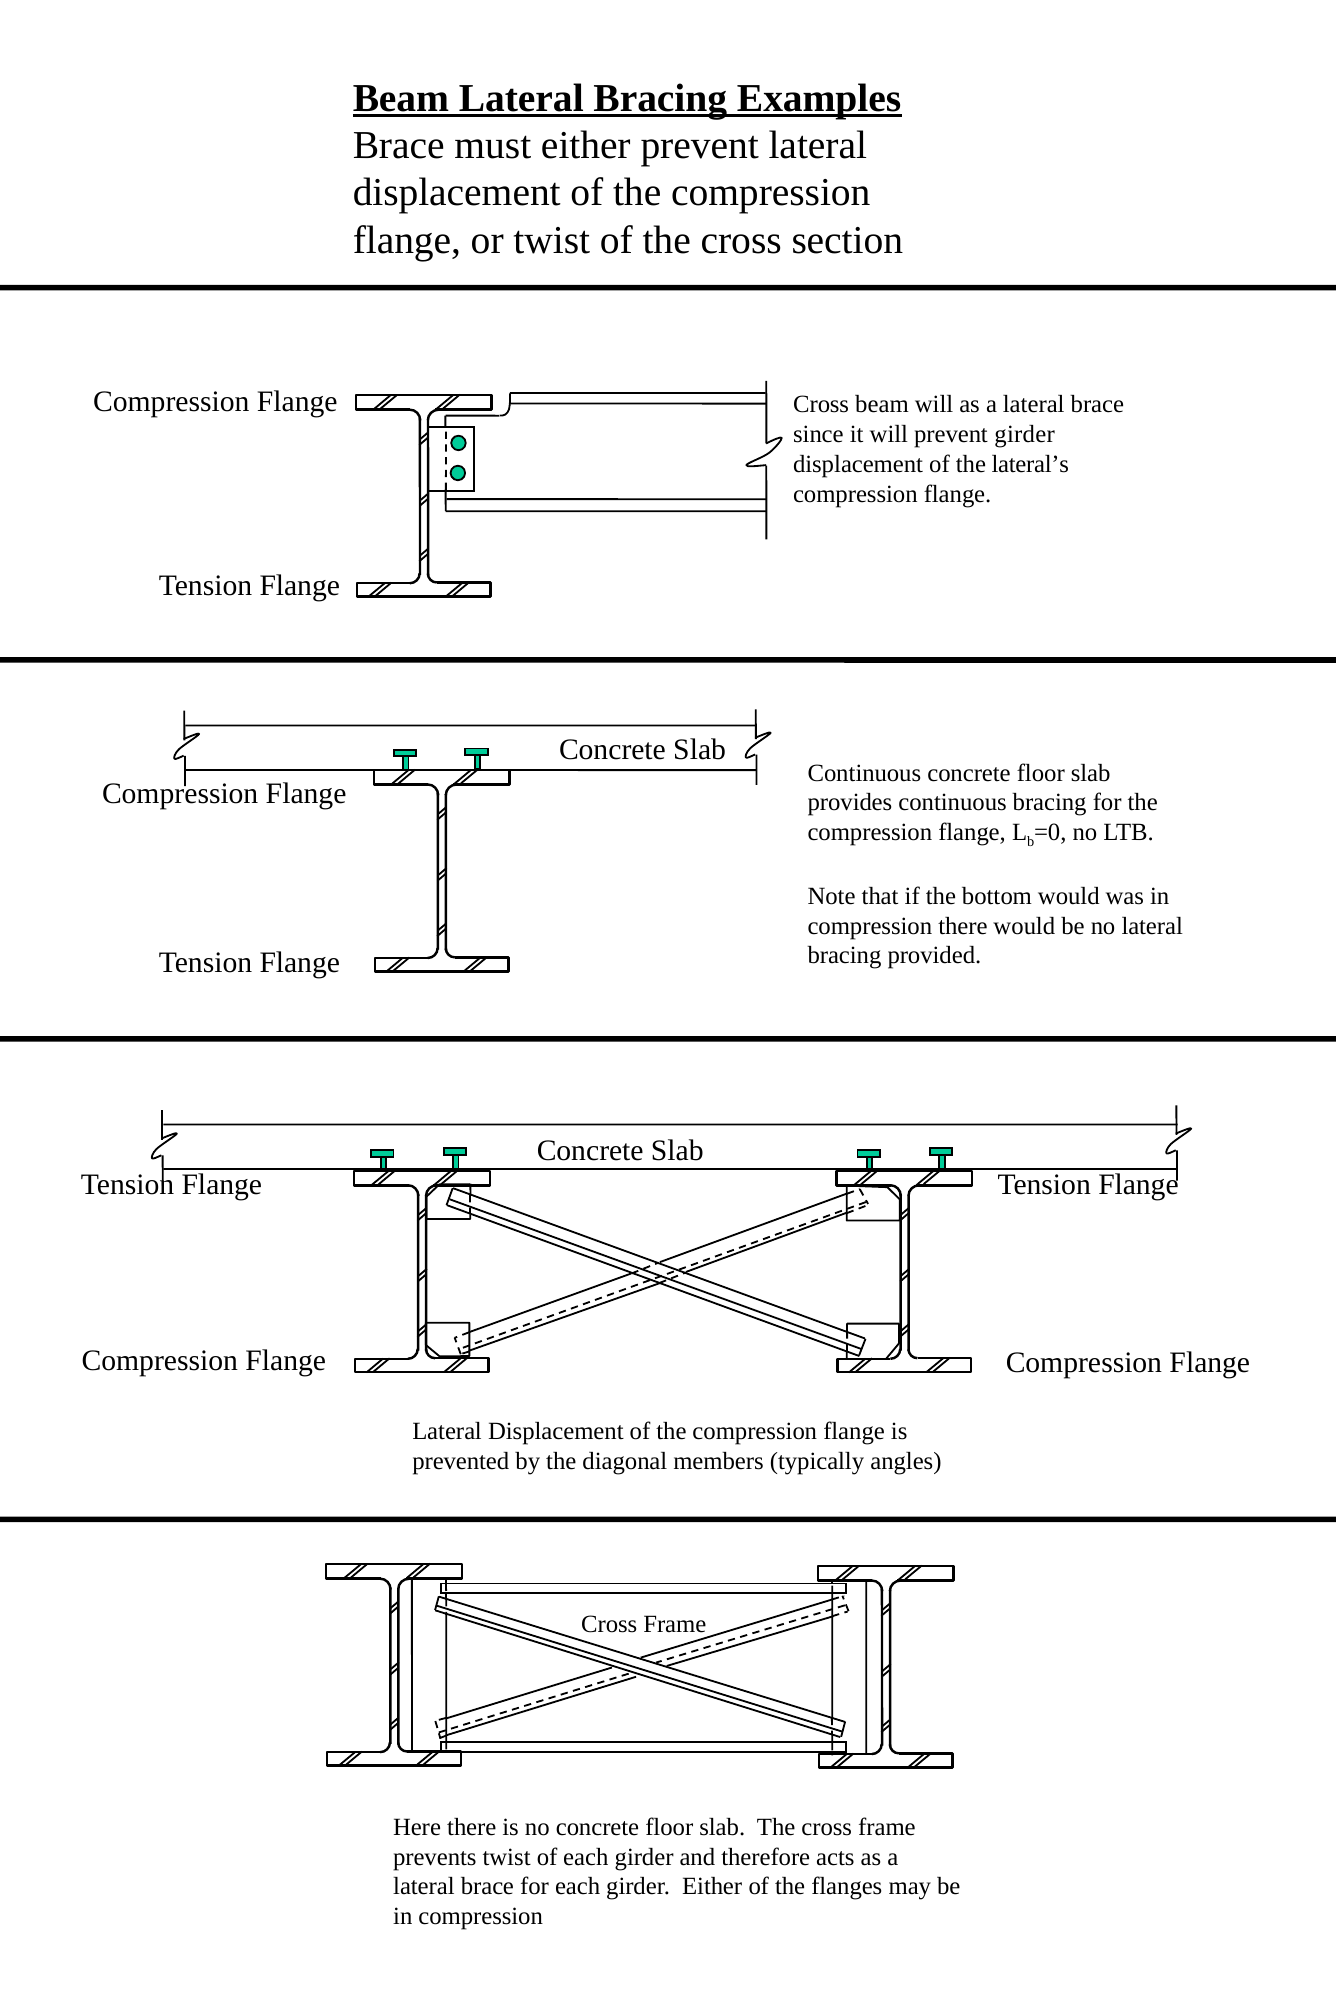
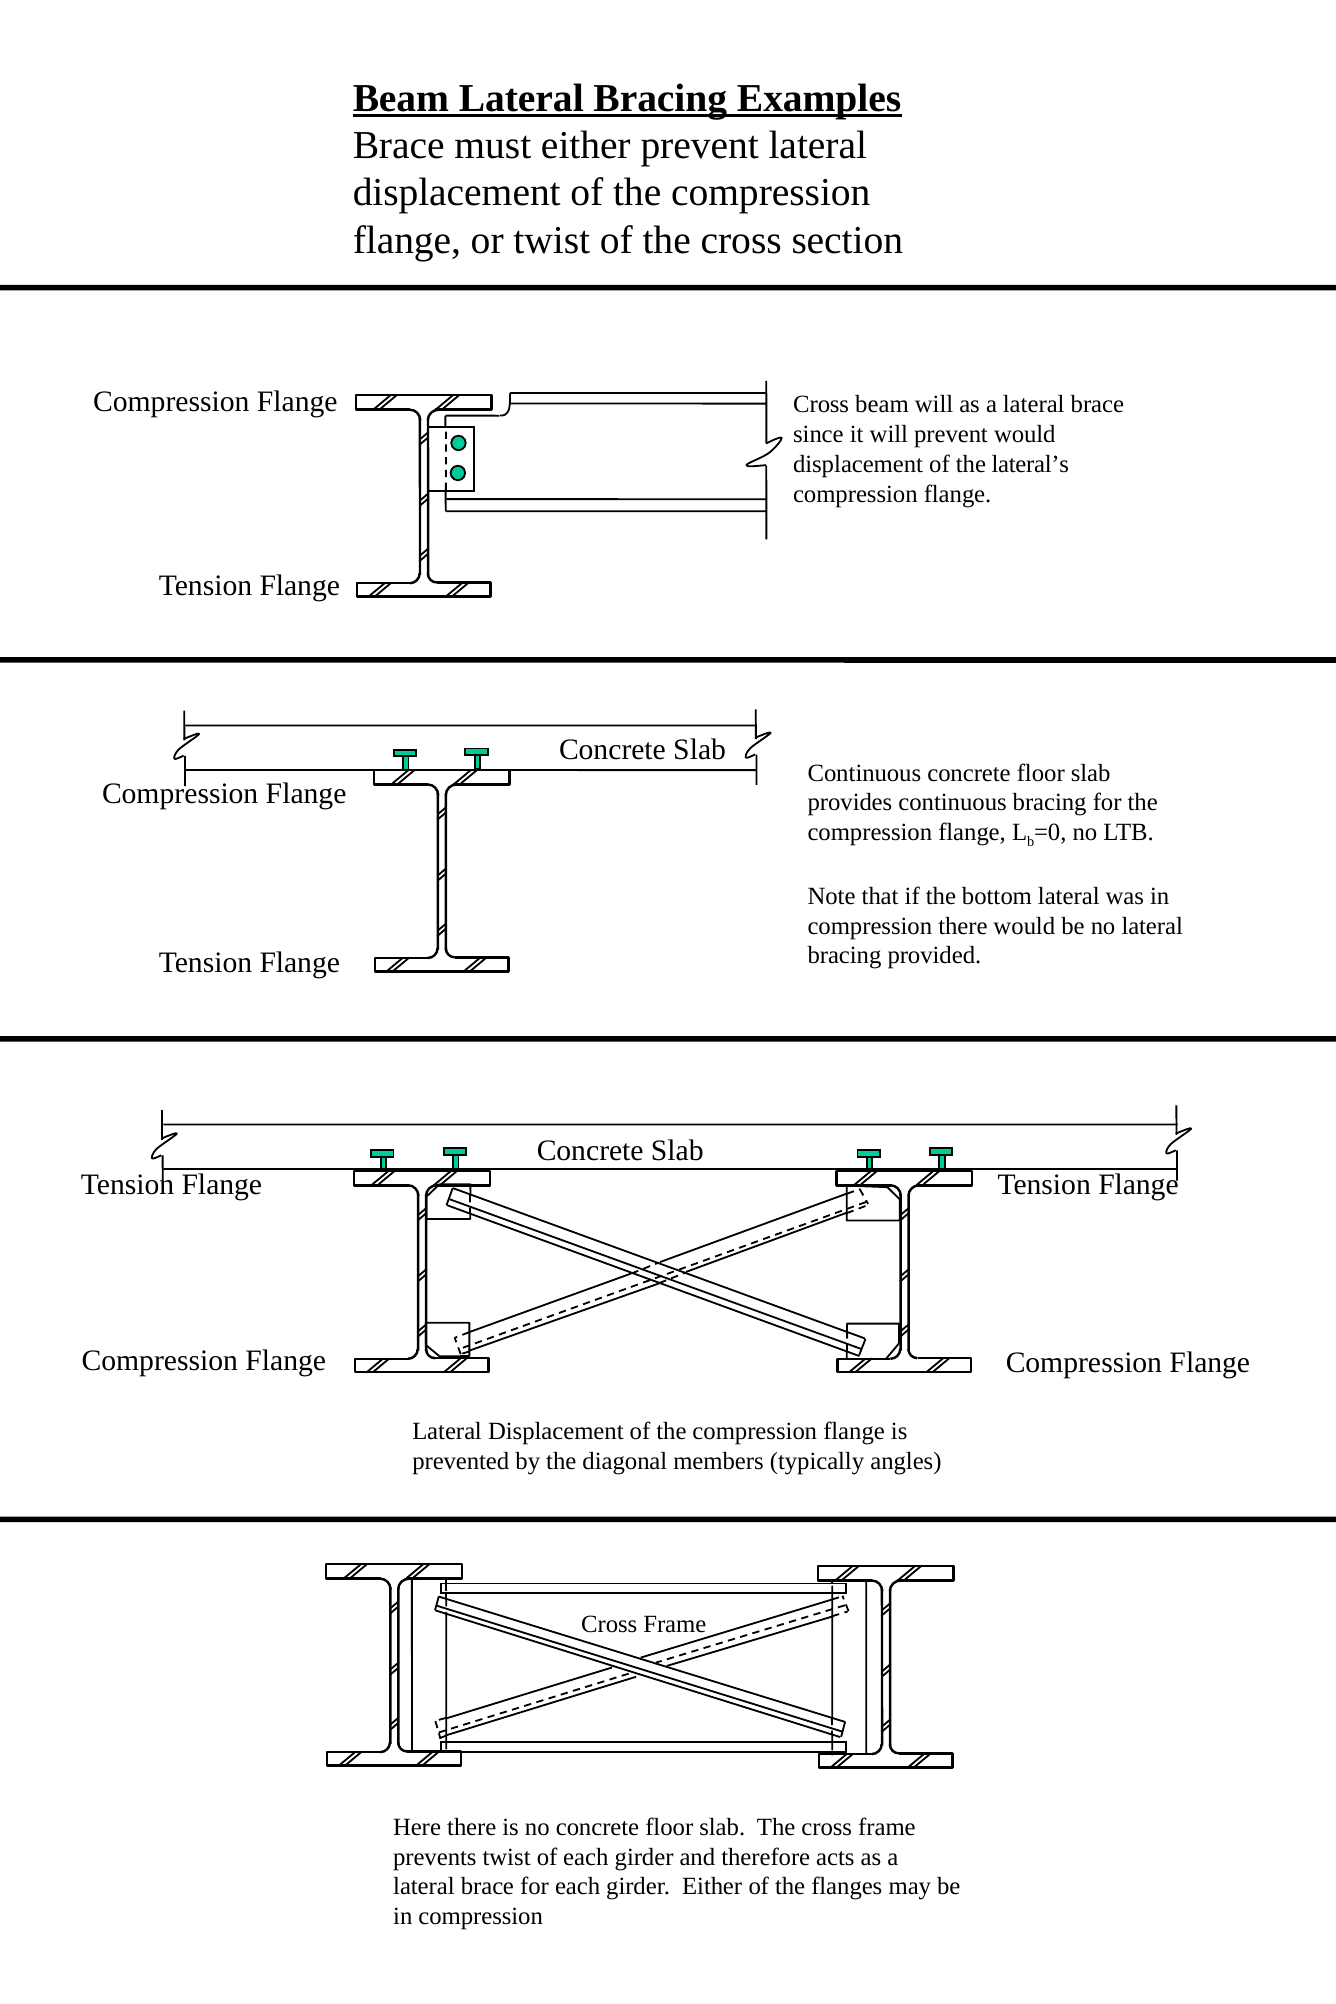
prevent girder: girder -> would
bottom would: would -> lateral
